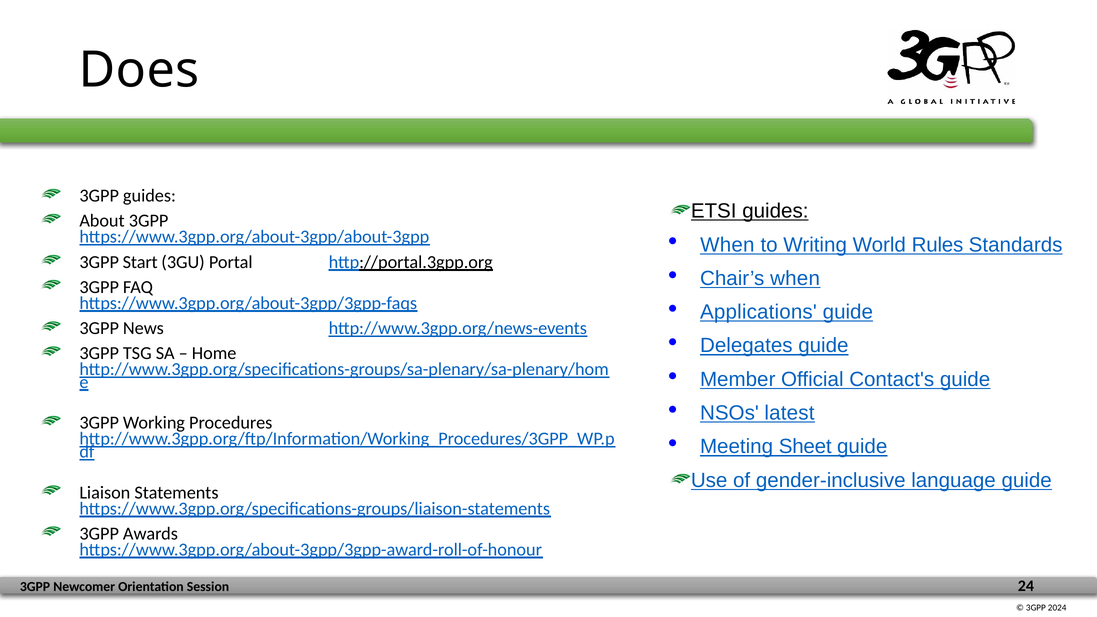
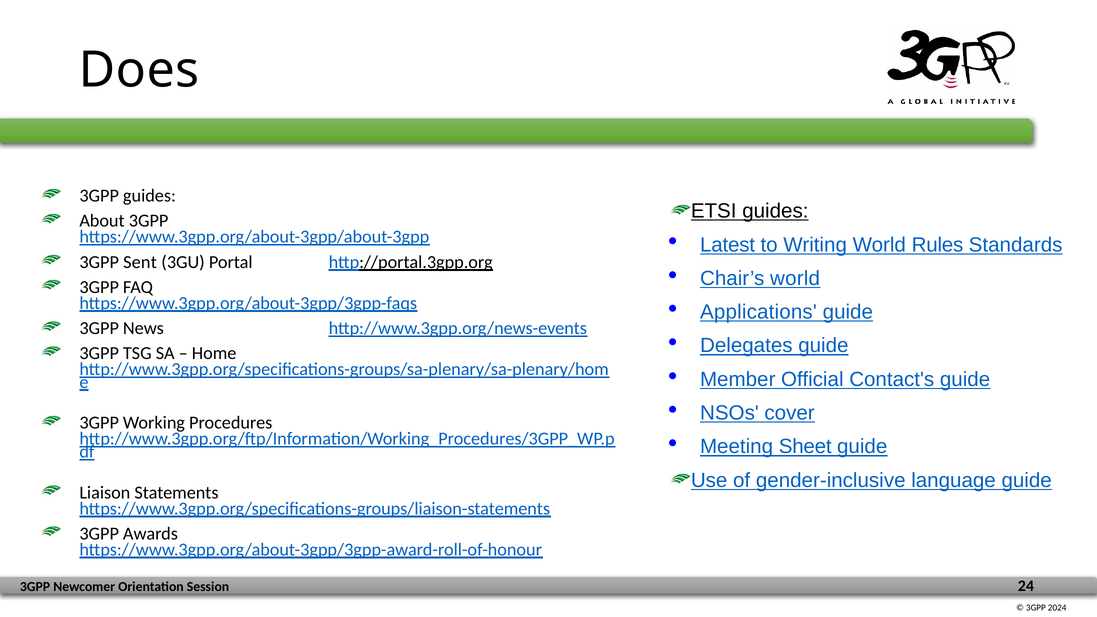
When at (727, 245): When -> Latest
Start: Start -> Sent
Chair’s when: when -> world
latest: latest -> cover
